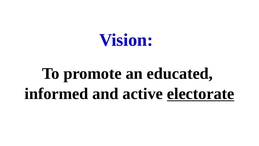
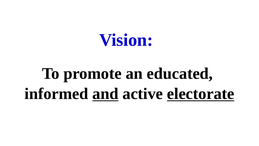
and underline: none -> present
